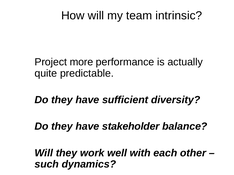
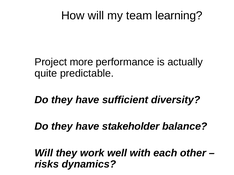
intrinsic: intrinsic -> learning
such: such -> risks
